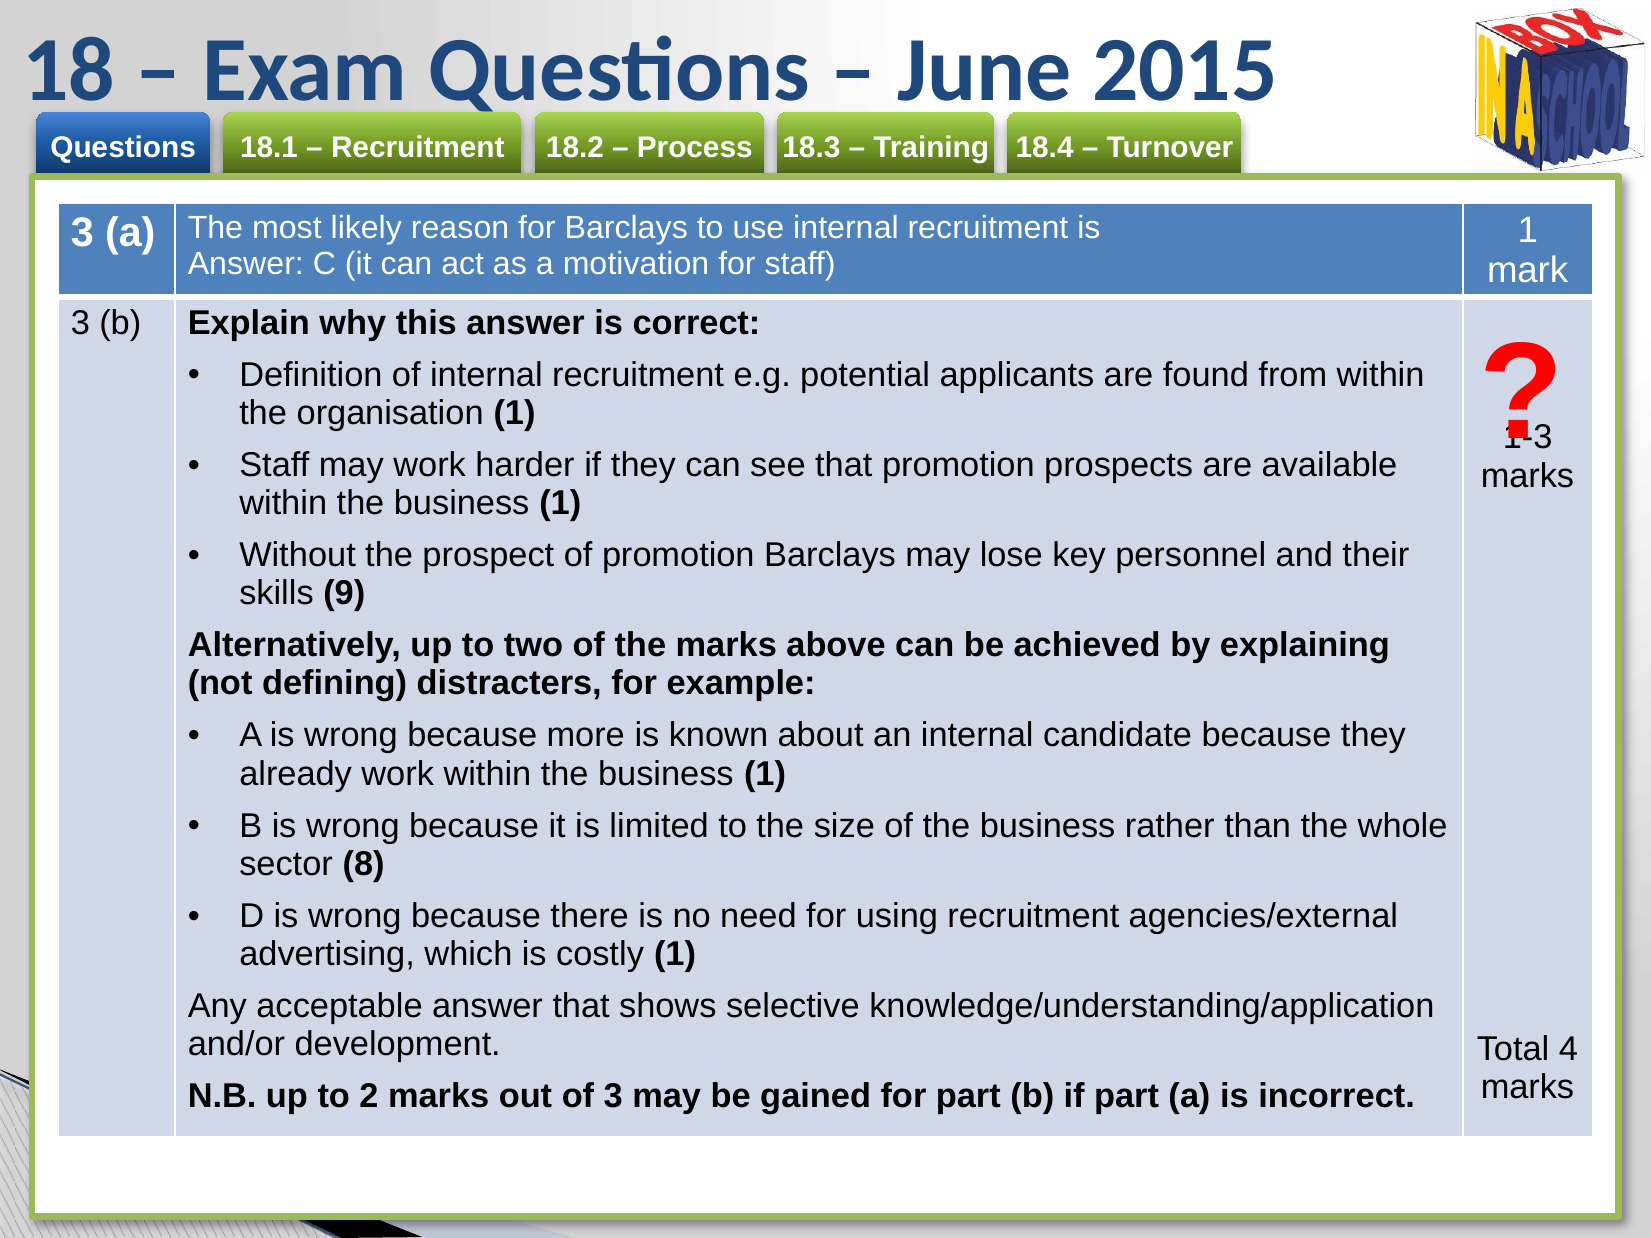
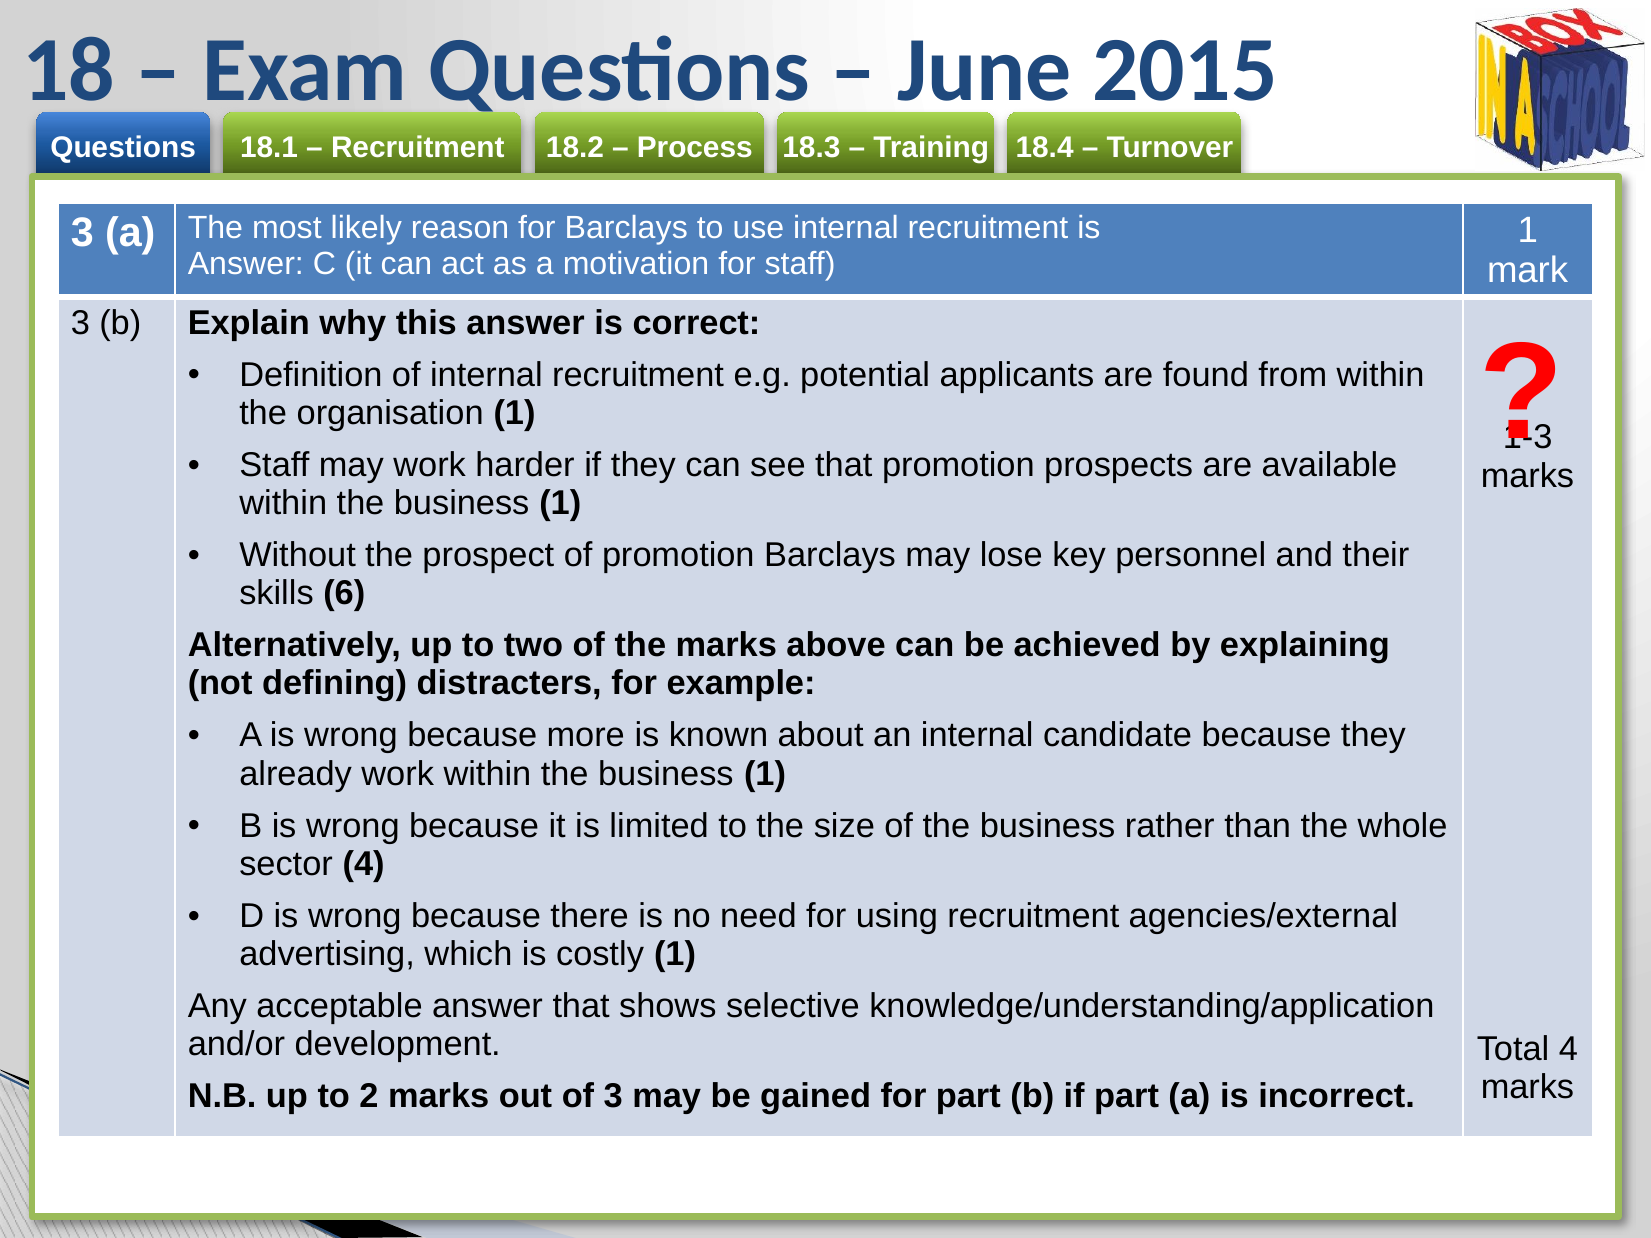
9: 9 -> 6
sector 8: 8 -> 4
